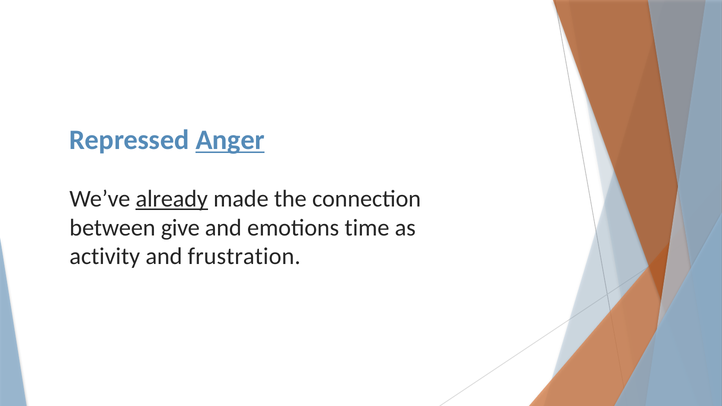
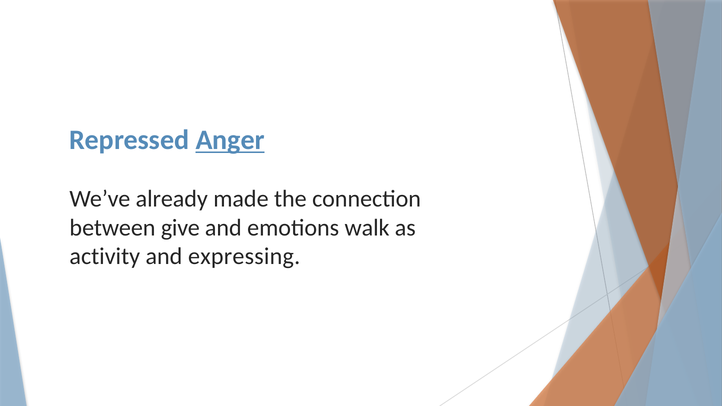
already underline: present -> none
time: time -> walk
frustration: frustration -> expressing
